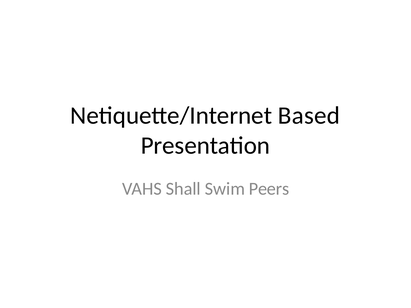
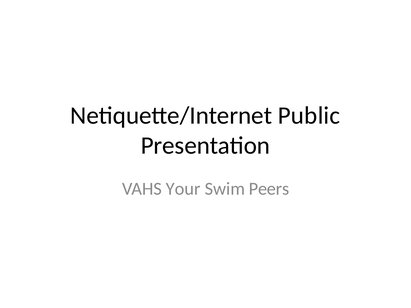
Based: Based -> Public
Shall: Shall -> Your
